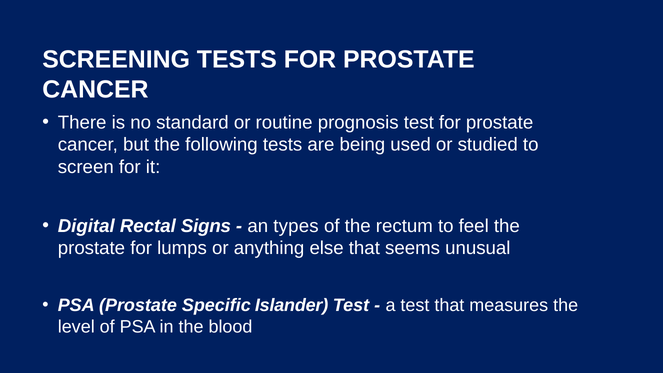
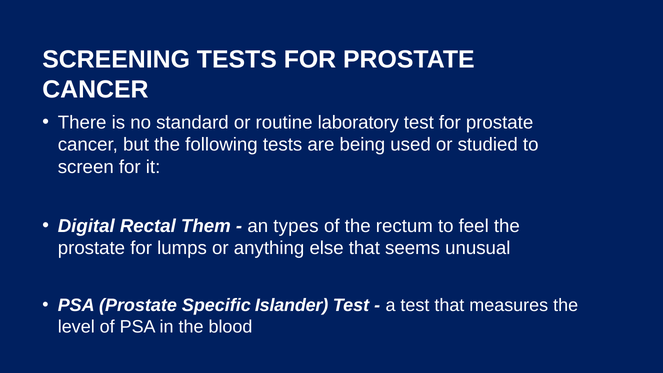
prognosis: prognosis -> laboratory
Signs: Signs -> Them
